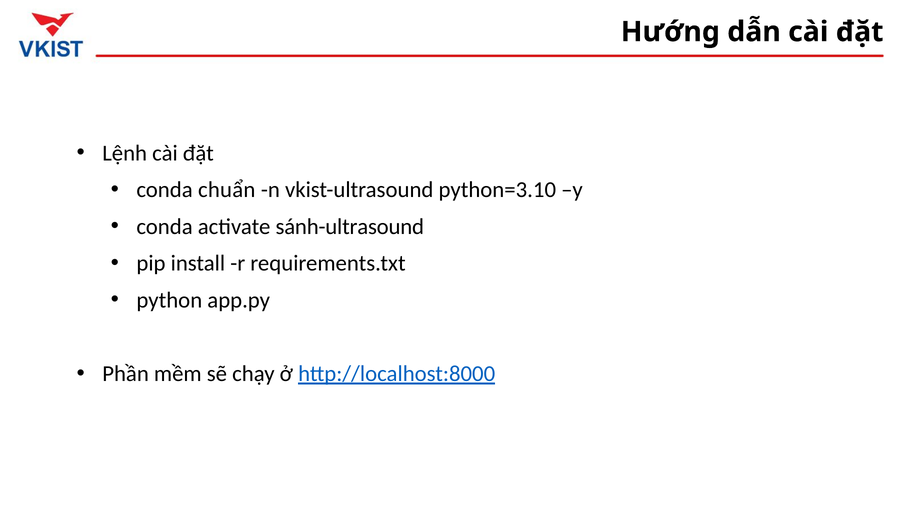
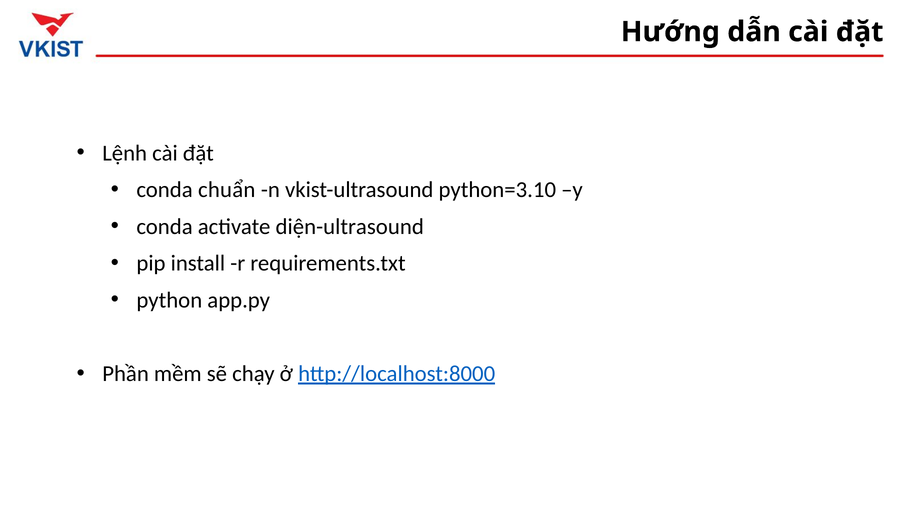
sánh-ultrasound: sánh-ultrasound -> diện-ultrasound
